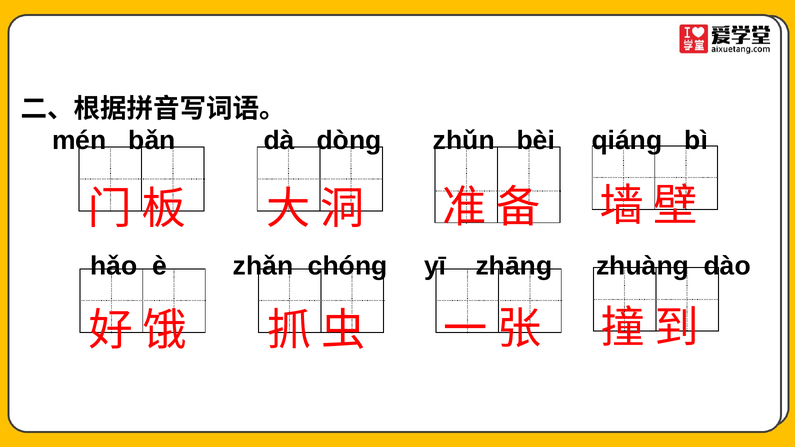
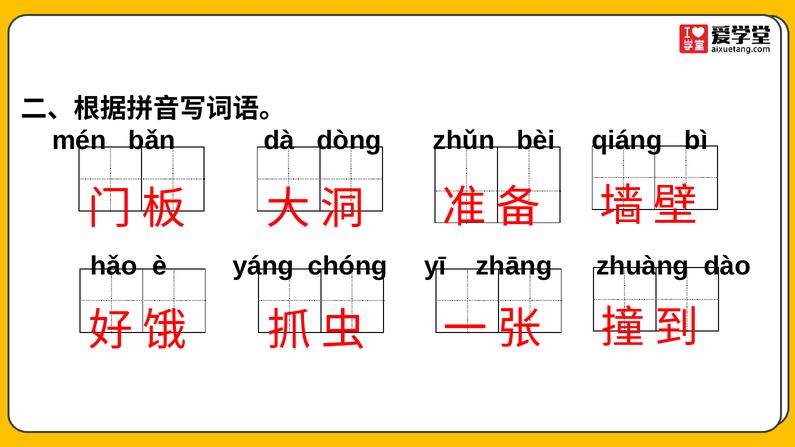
zhǎn: zhǎn -> yáng
